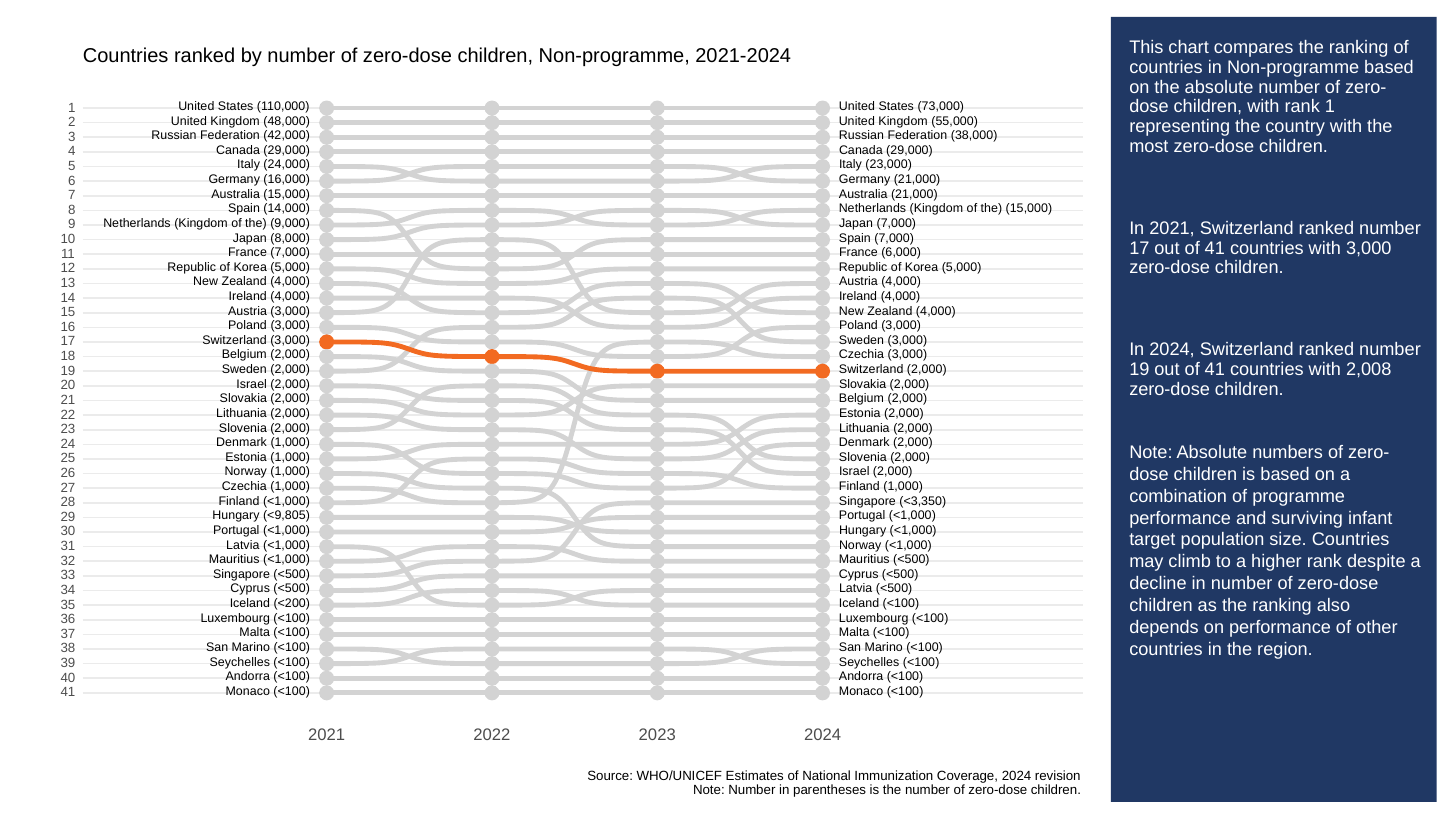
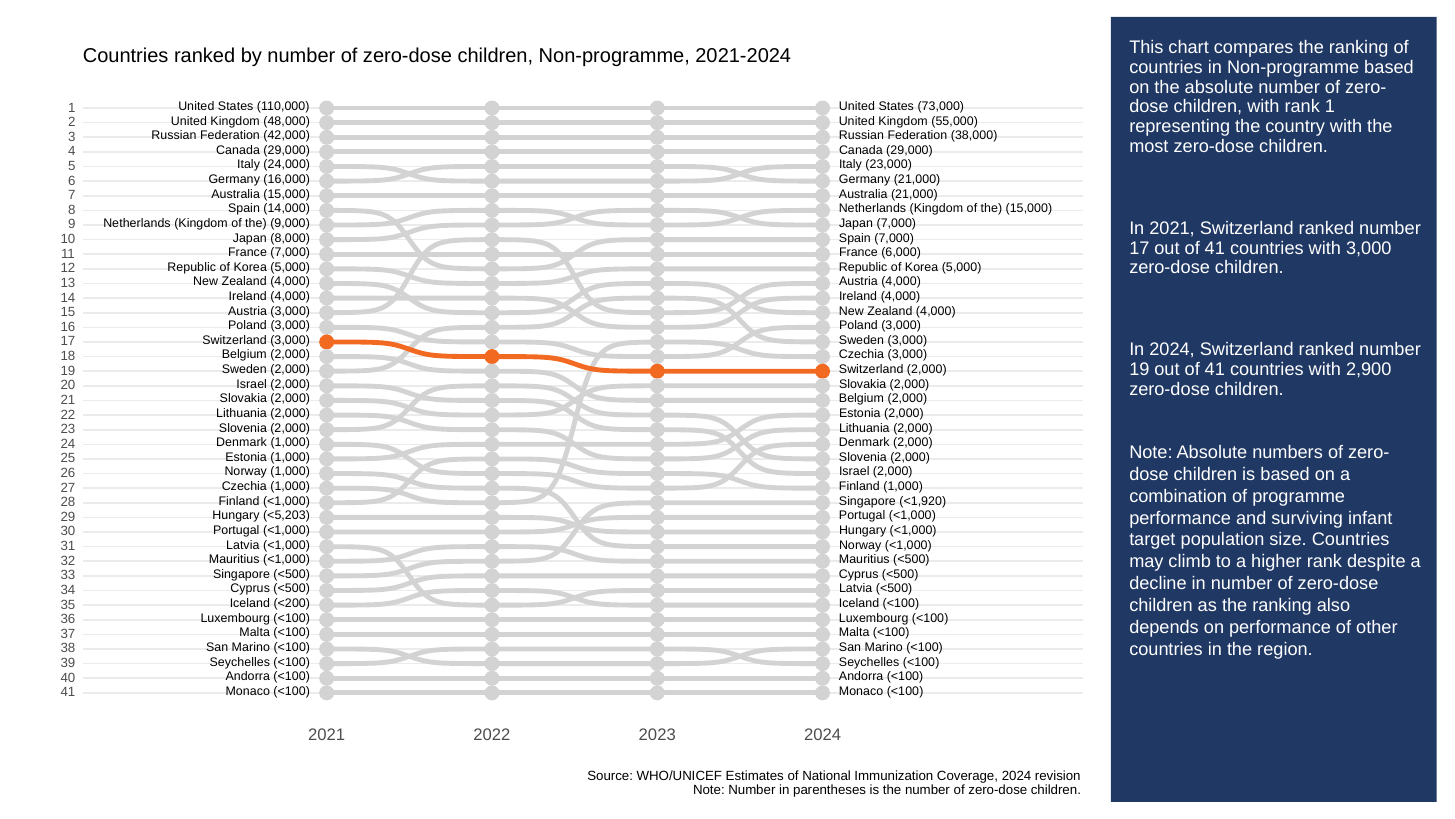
2,008: 2,008 -> 2,900
<3,350: <3,350 -> <1,920
<9,805: <9,805 -> <5,203
